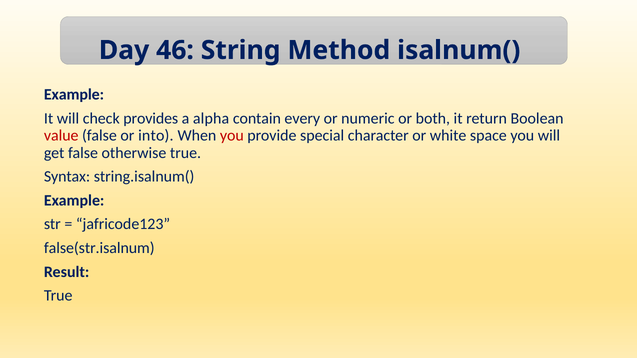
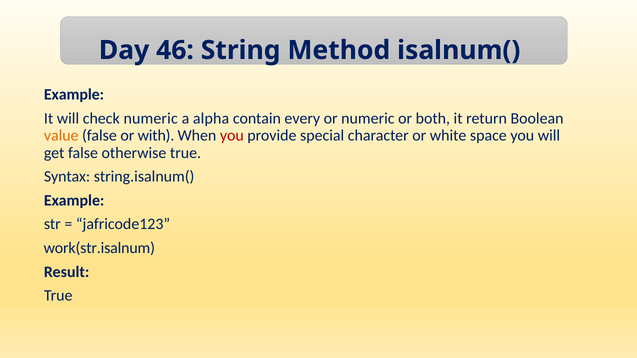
check provides: provides -> numeric
value colour: red -> orange
into: into -> with
false(str.isalnum: false(str.isalnum -> work(str.isalnum
